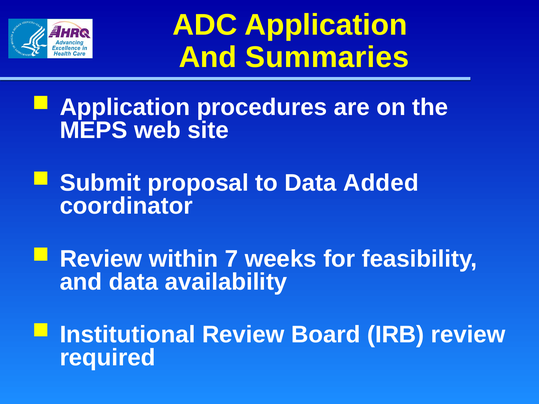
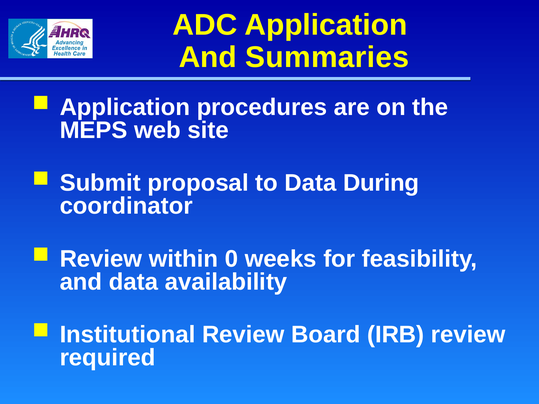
Added: Added -> During
7: 7 -> 0
